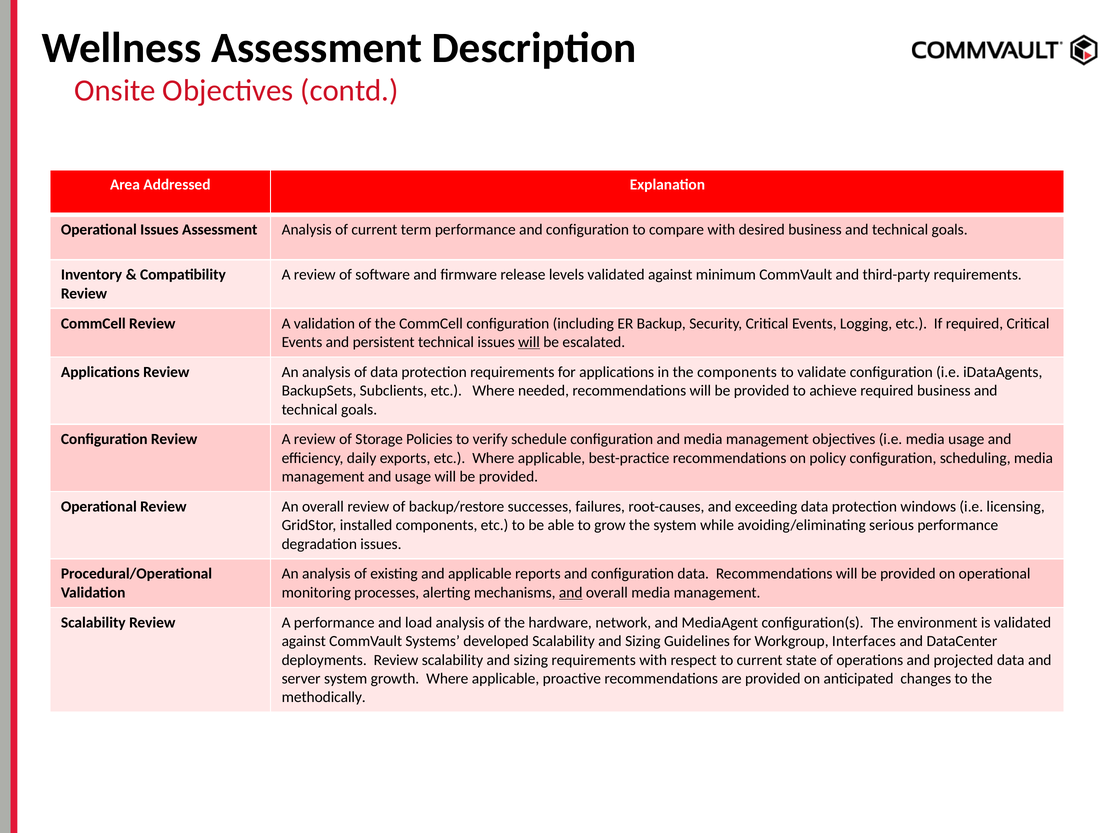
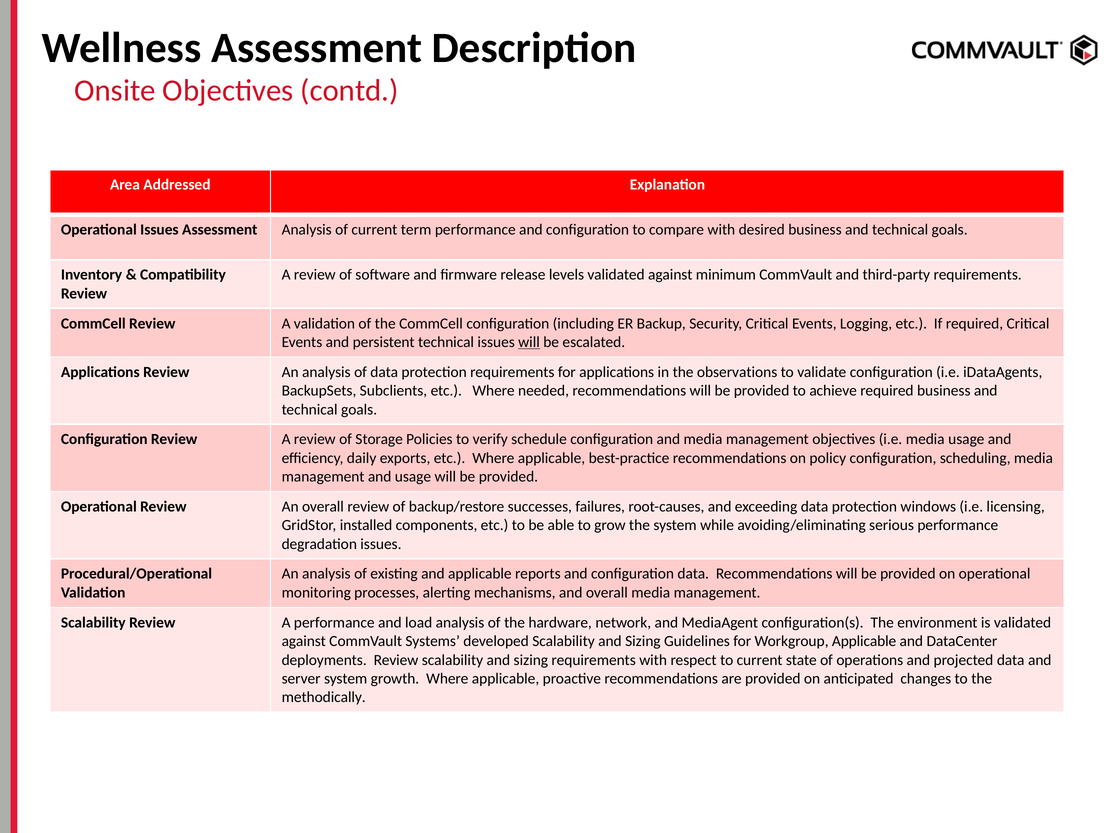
the components: components -> observations
and at (571, 593) underline: present -> none
Workgroup Interfaces: Interfaces -> Applicable
